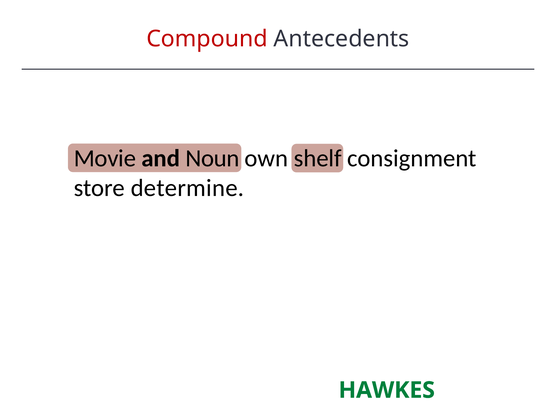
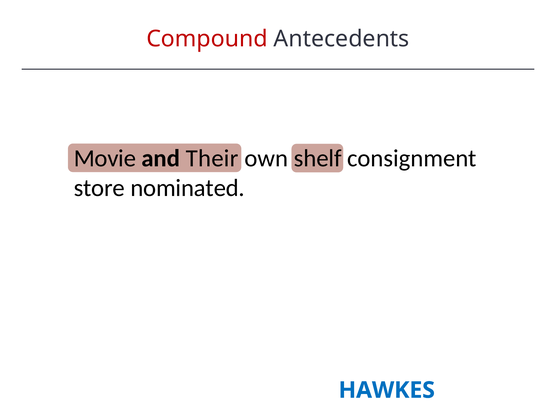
Noun: Noun -> Their
determine: determine -> nominated
HAWKES colour: green -> blue
